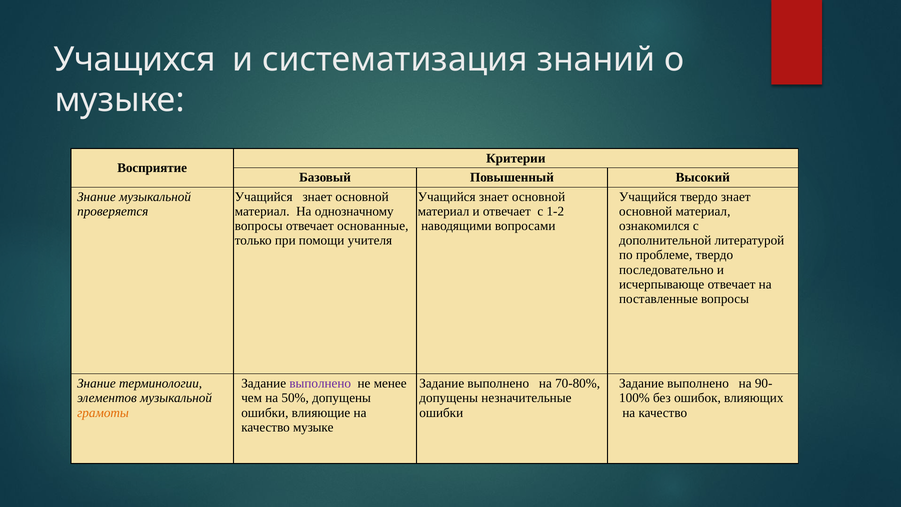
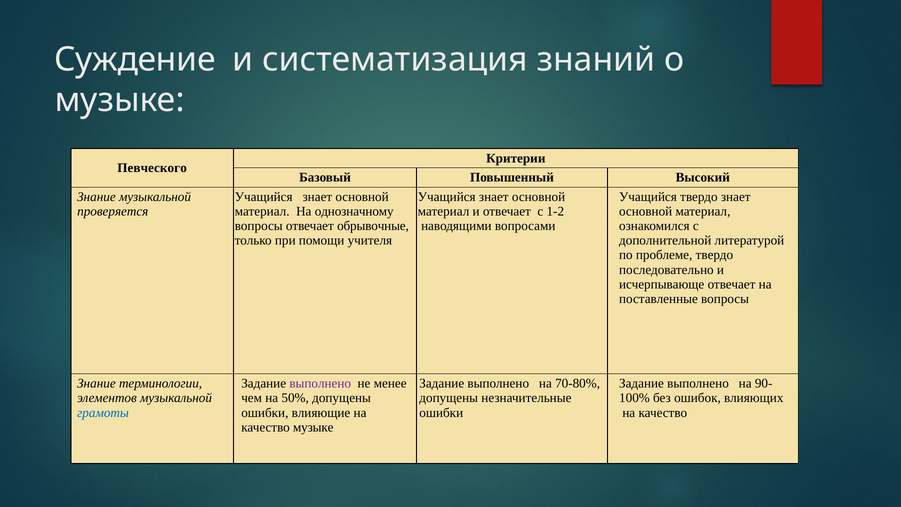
Учащихся: Учащихся -> Суждение
Восприятие: Восприятие -> Певческого
основанные: основанные -> обрывочные
грамоты colour: orange -> blue
